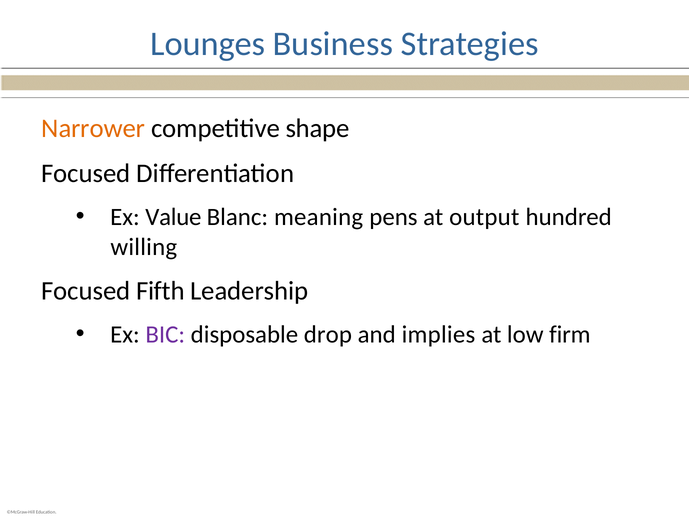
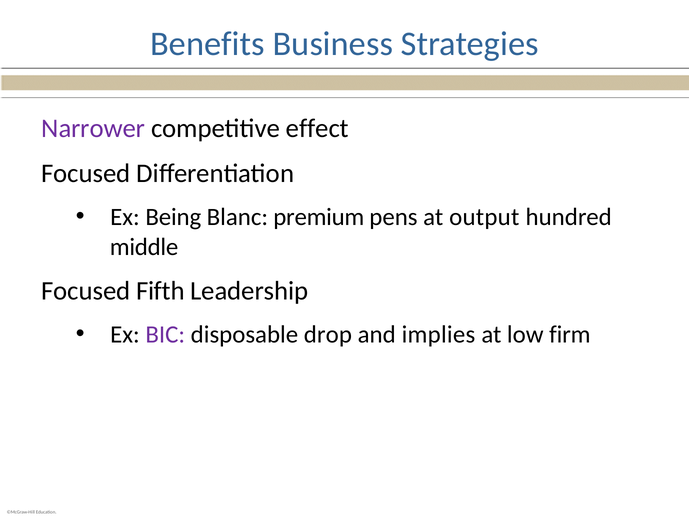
Lounges: Lounges -> Benefits
Narrower colour: orange -> purple
shape: shape -> effect
Value: Value -> Being
meaning: meaning -> premium
willing: willing -> middle
